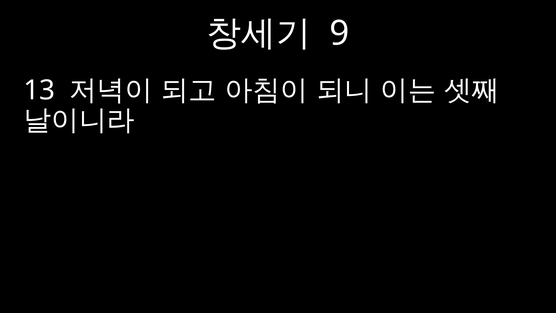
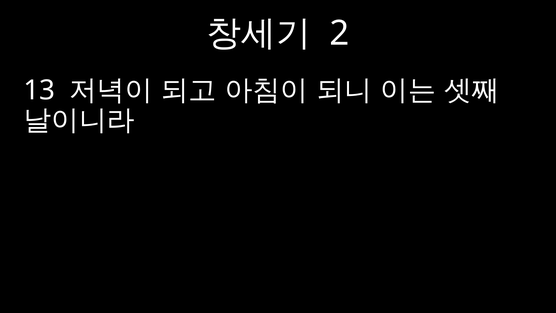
9: 9 -> 2
